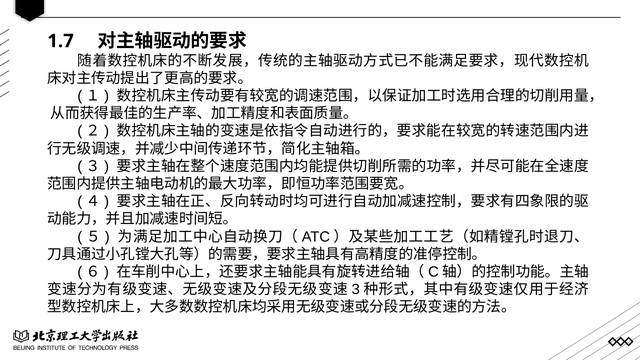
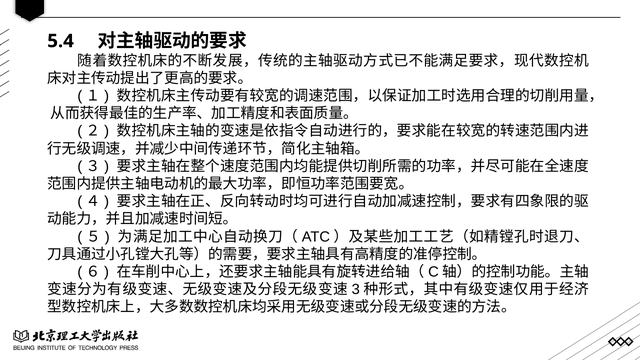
1.7: 1.7 -> 5.4
